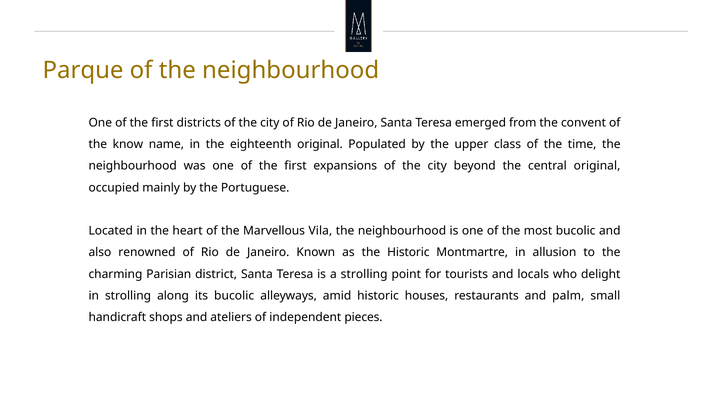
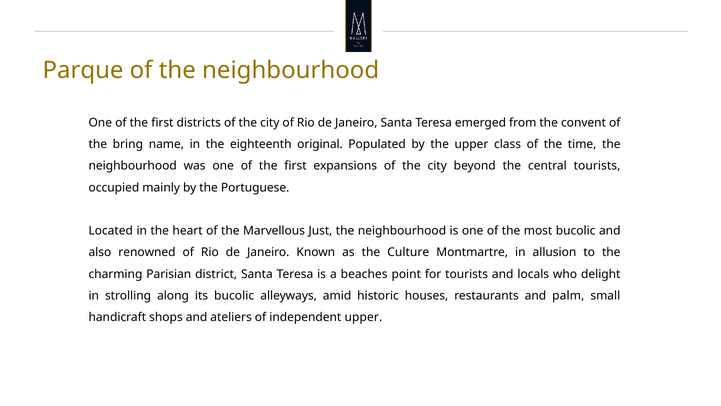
know: know -> bring
central original: original -> tourists
Vila: Vila -> Just
the Historic: Historic -> Culture
a strolling: strolling -> beaches
independent pieces: pieces -> upper
